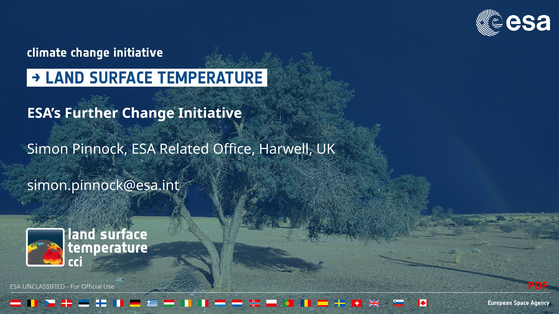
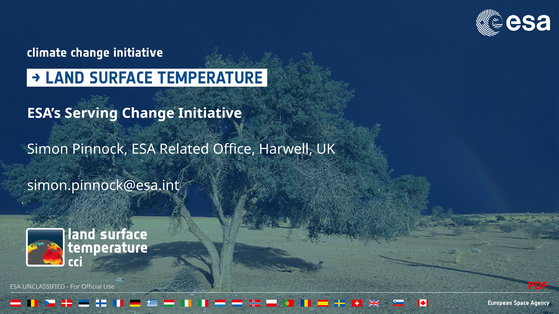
Further: Further -> Serving
